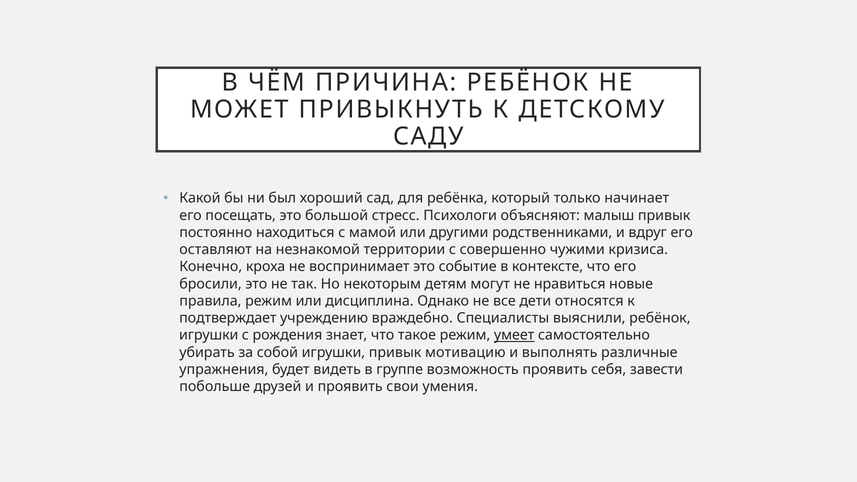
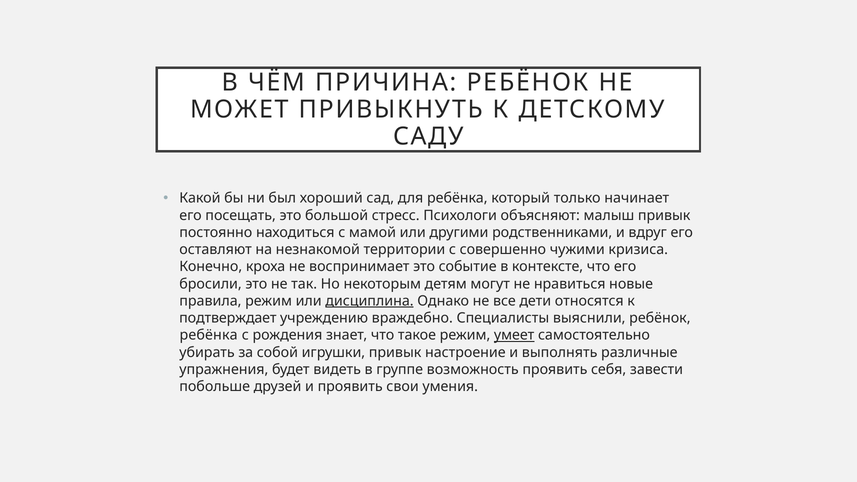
дисциплина underline: none -> present
игрушки at (209, 335): игрушки -> ребёнка
мотивацию: мотивацию -> настроение
